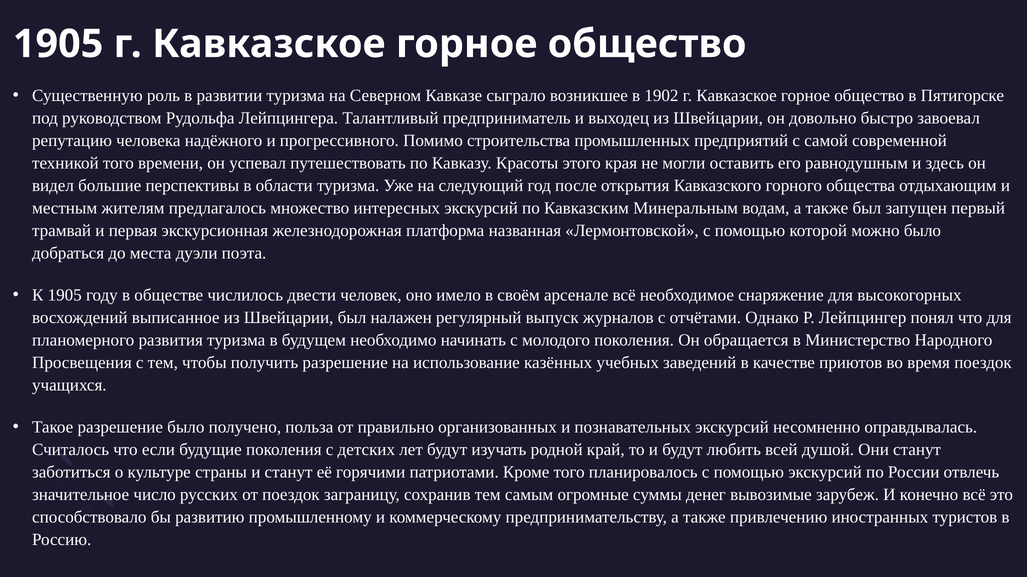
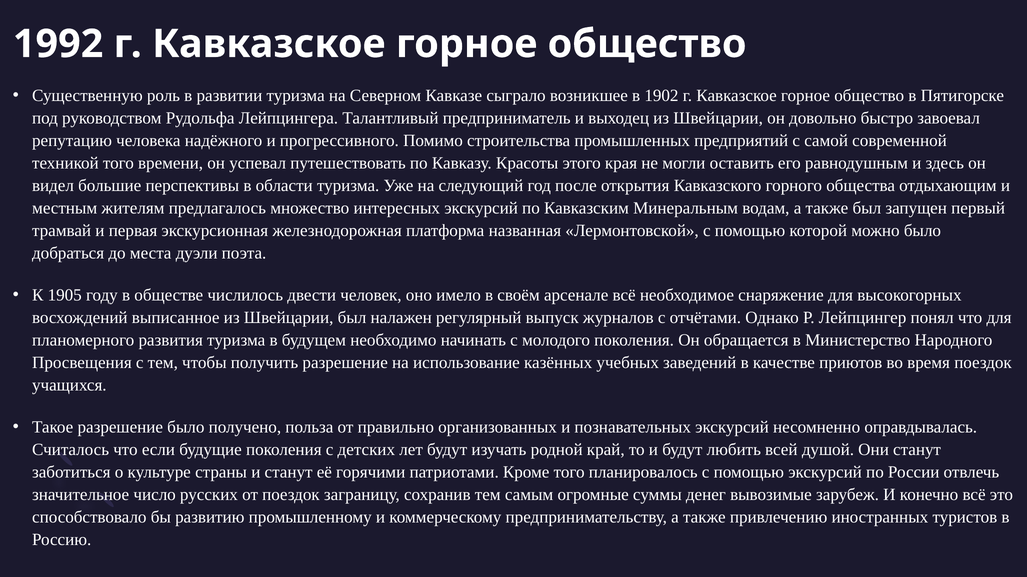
1905 at (58, 44): 1905 -> 1992
